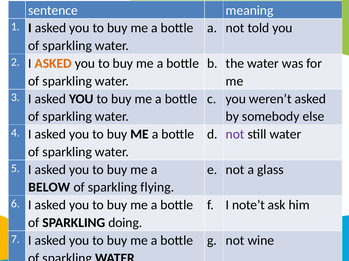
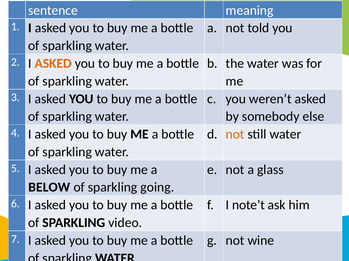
not at (235, 135) colour: purple -> orange
flying: flying -> going
doing: doing -> video
